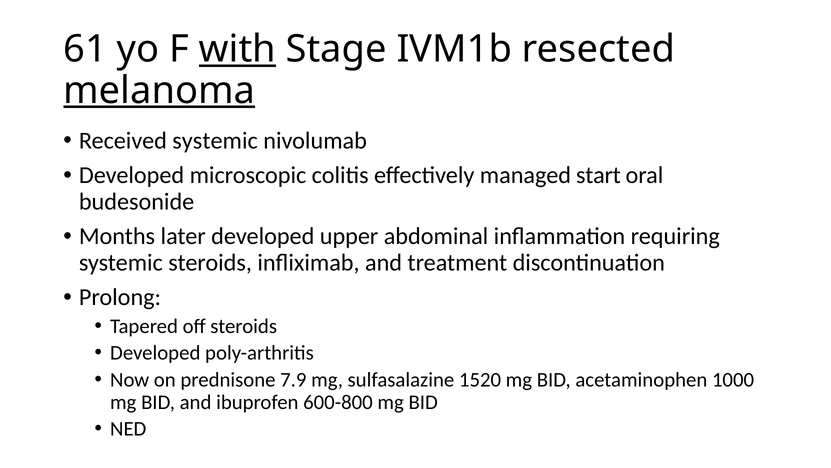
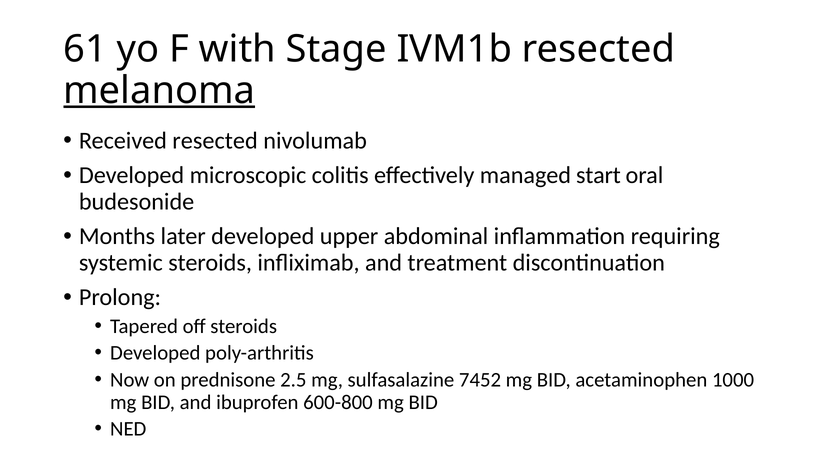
with underline: present -> none
Received systemic: systemic -> resected
7.9: 7.9 -> 2.5
1520: 1520 -> 7452
